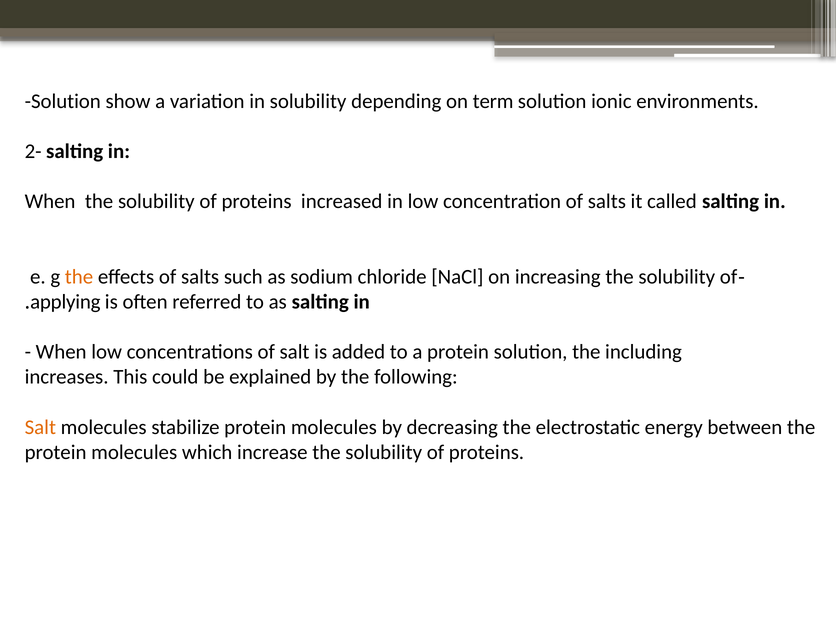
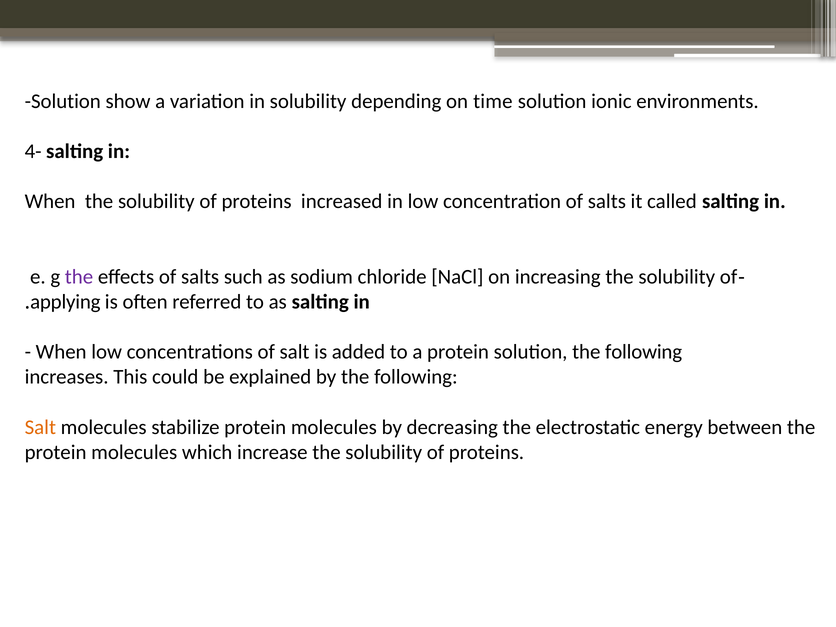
term: term -> time
2-: 2- -> 4-
the at (79, 277) colour: orange -> purple
solution the including: including -> following
